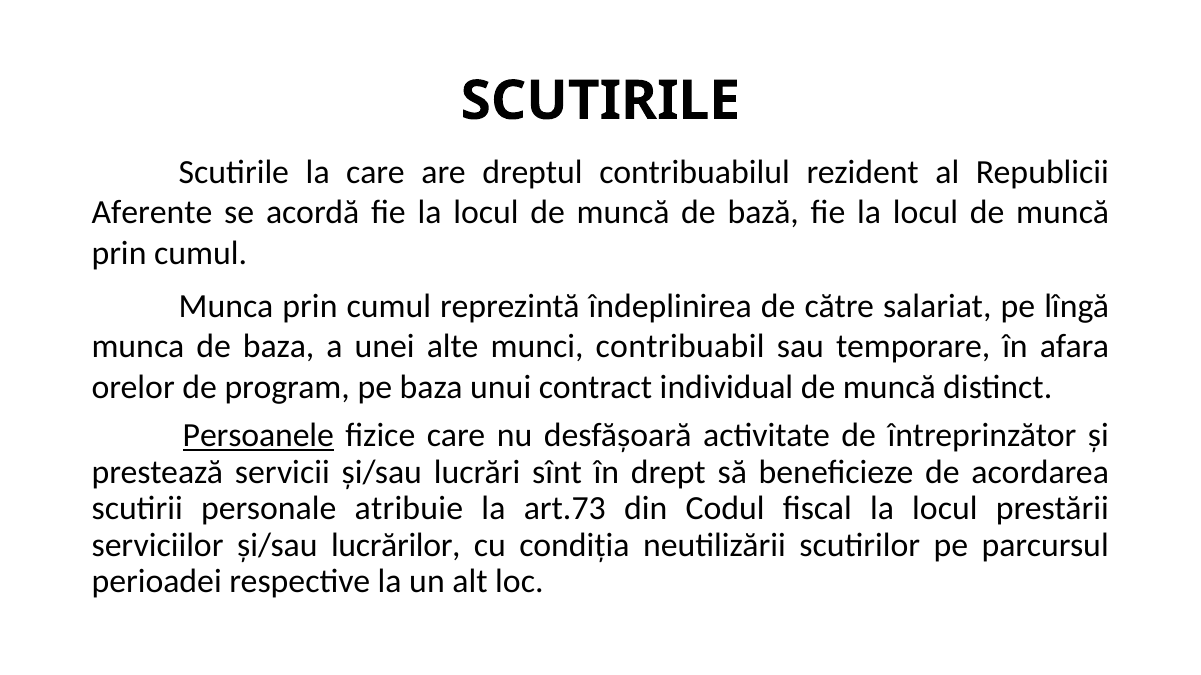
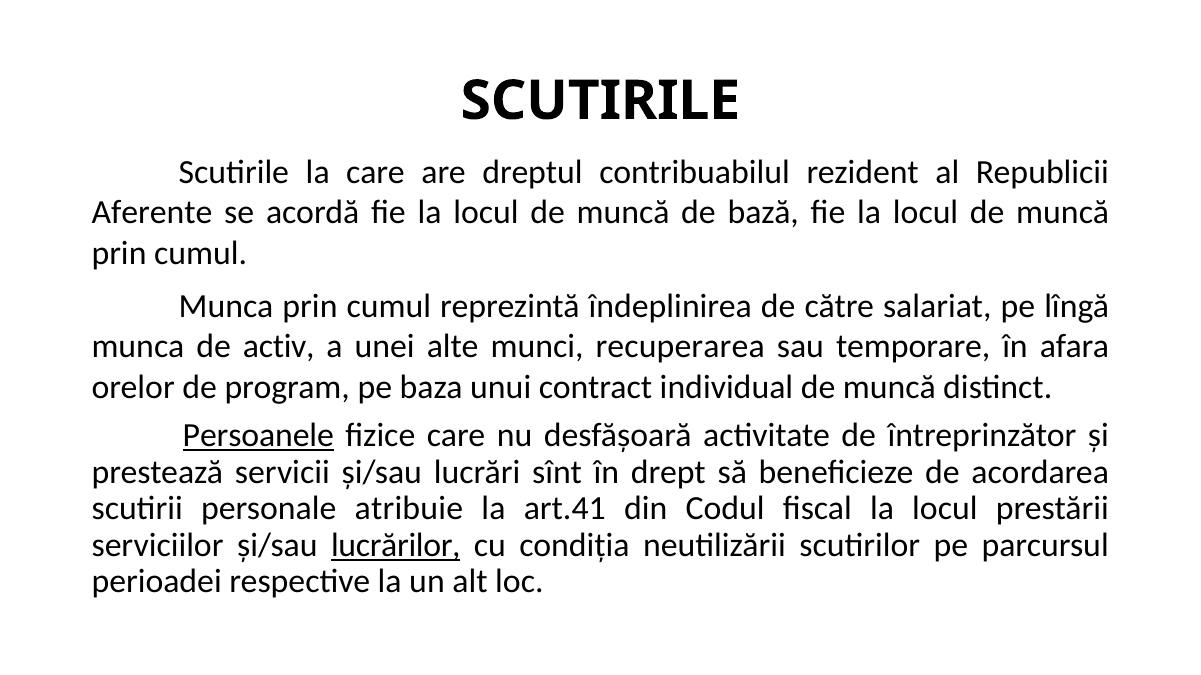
de baza: baza -> activ
contribuabil: contribuabil -> recuperarea
art.73: art.73 -> art.41
lucrărilor underline: none -> present
